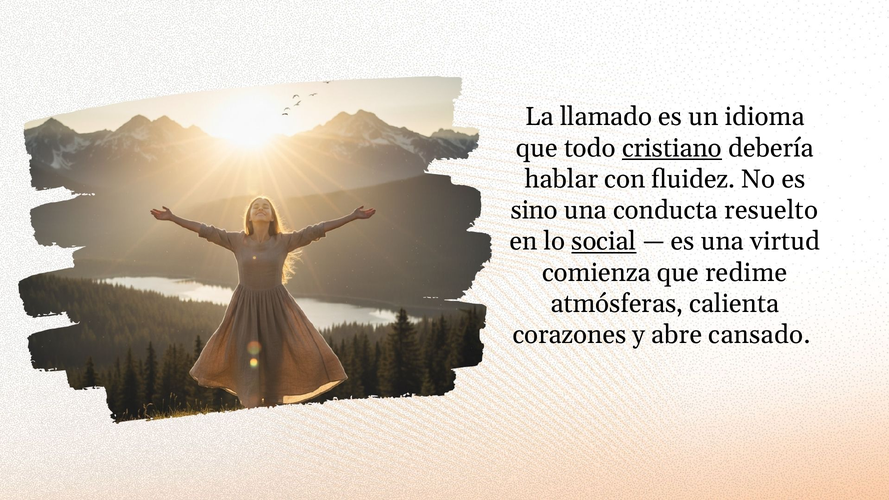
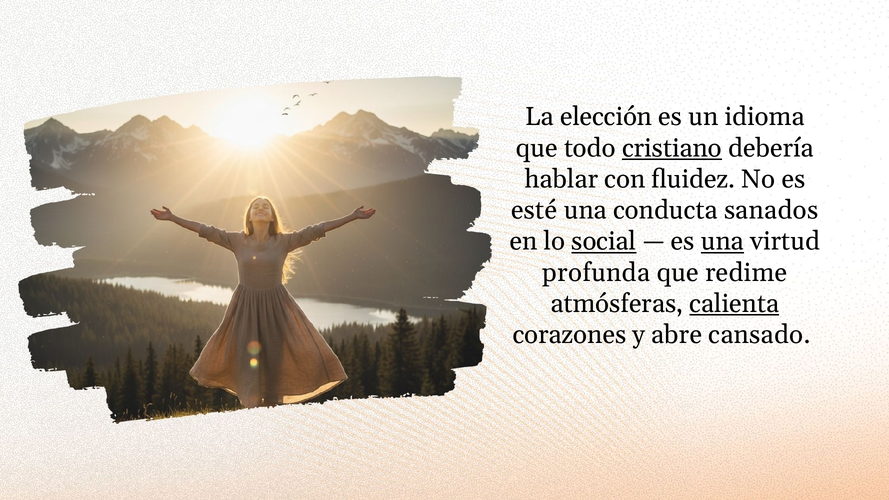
llamado: llamado -> elección
sino: sino -> esté
resuelto: resuelto -> sanados
una at (722, 241) underline: none -> present
comienza: comienza -> profunda
calienta underline: none -> present
